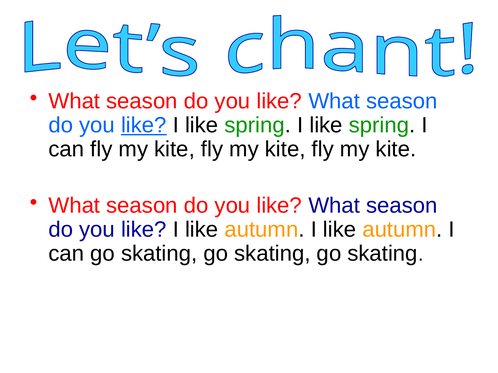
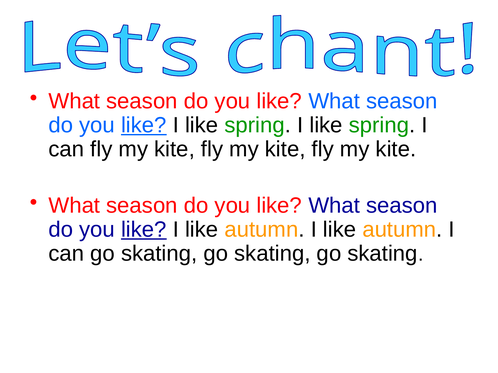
like at (144, 230) underline: none -> present
